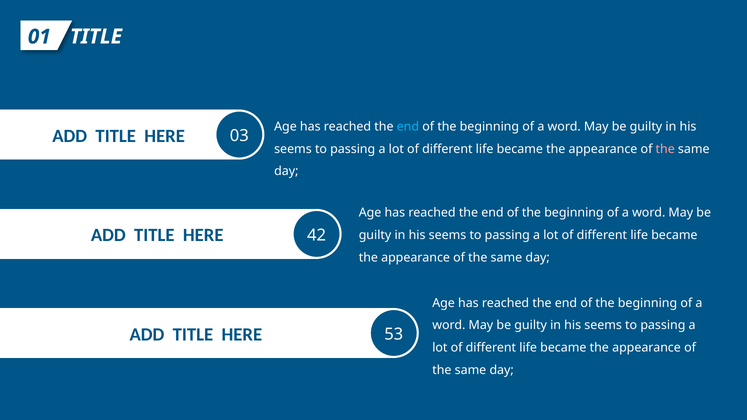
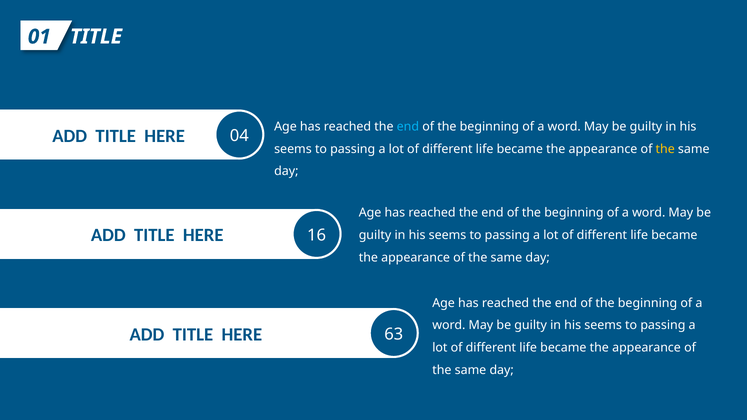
03: 03 -> 04
the at (665, 149) colour: pink -> yellow
42: 42 -> 16
53: 53 -> 63
